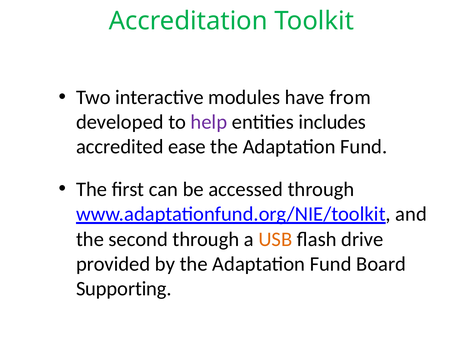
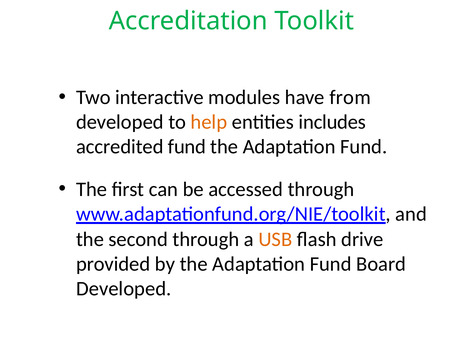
help colour: purple -> orange
accredited ease: ease -> fund
Supporting at (124, 288): Supporting -> Developed
